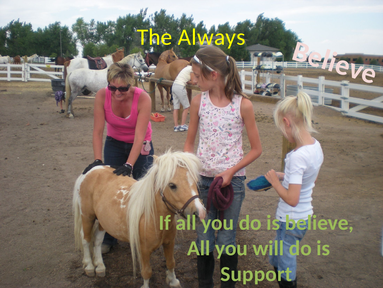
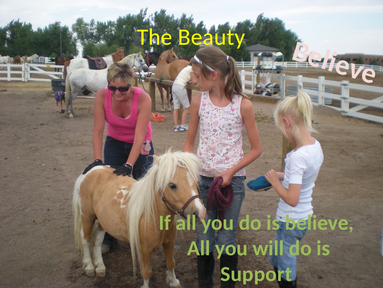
Always: Always -> Beauty
